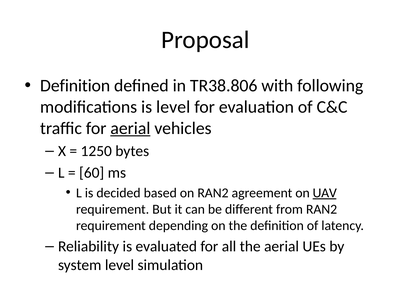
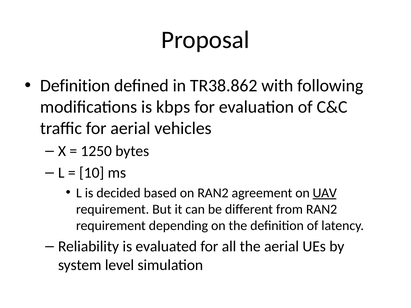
TR38.806: TR38.806 -> TR38.862
is level: level -> kbps
aerial at (130, 128) underline: present -> none
60: 60 -> 10
